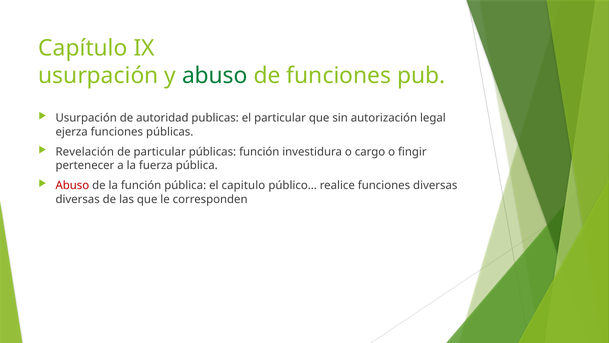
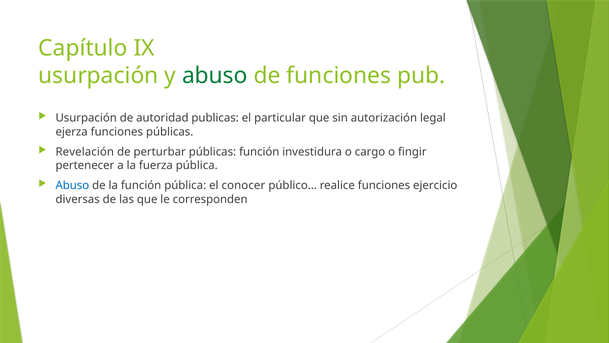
de particular: particular -> perturbar
Abuso at (72, 185) colour: red -> blue
capitulo: capitulo -> conocer
funciones diversas: diversas -> ejercicio
